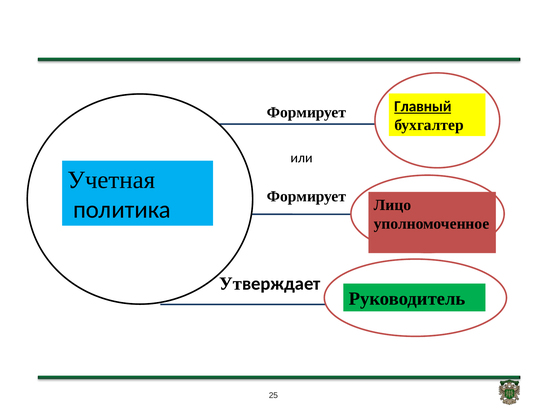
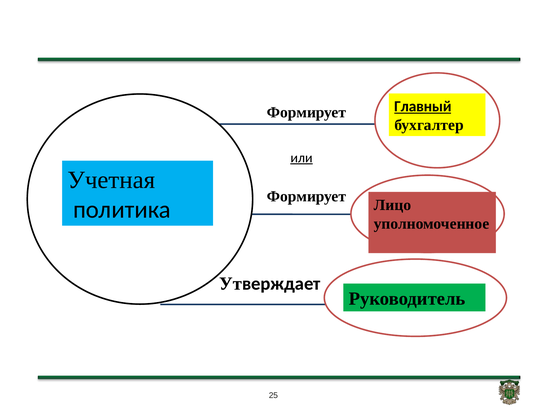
или underline: none -> present
